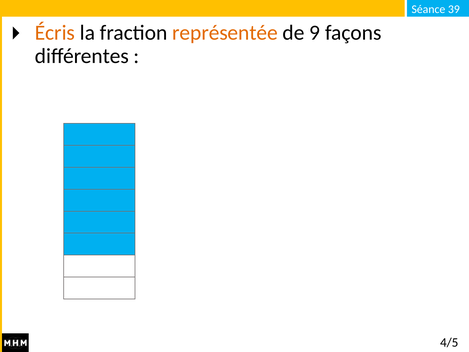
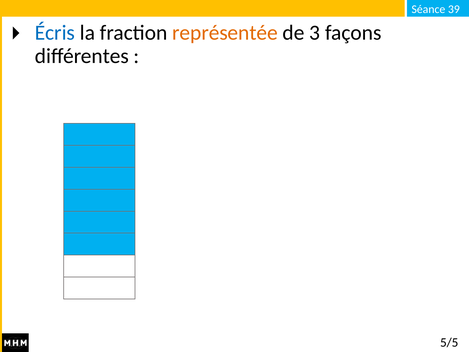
Écris colour: orange -> blue
9: 9 -> 3
4/5: 4/5 -> 5/5
